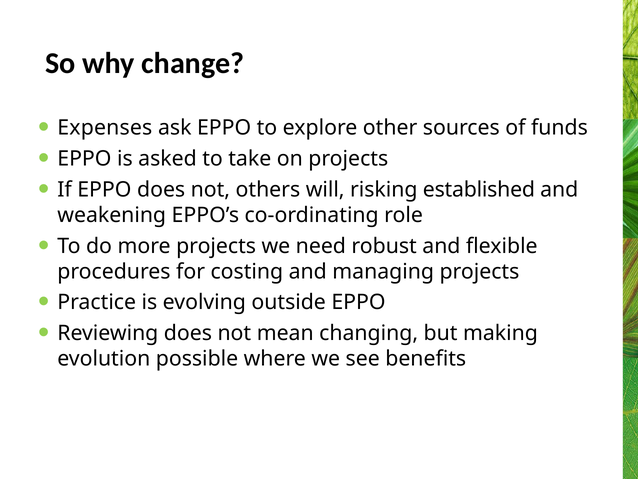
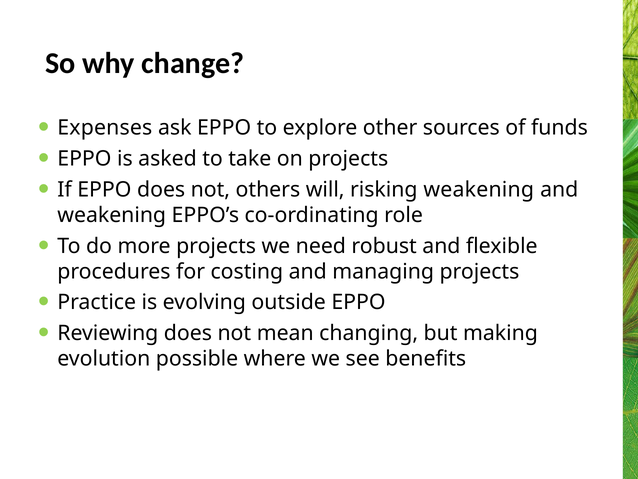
risking established: established -> weakening
